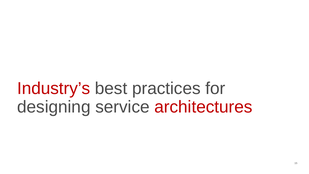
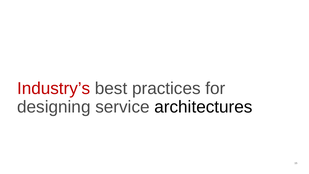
architectures colour: red -> black
